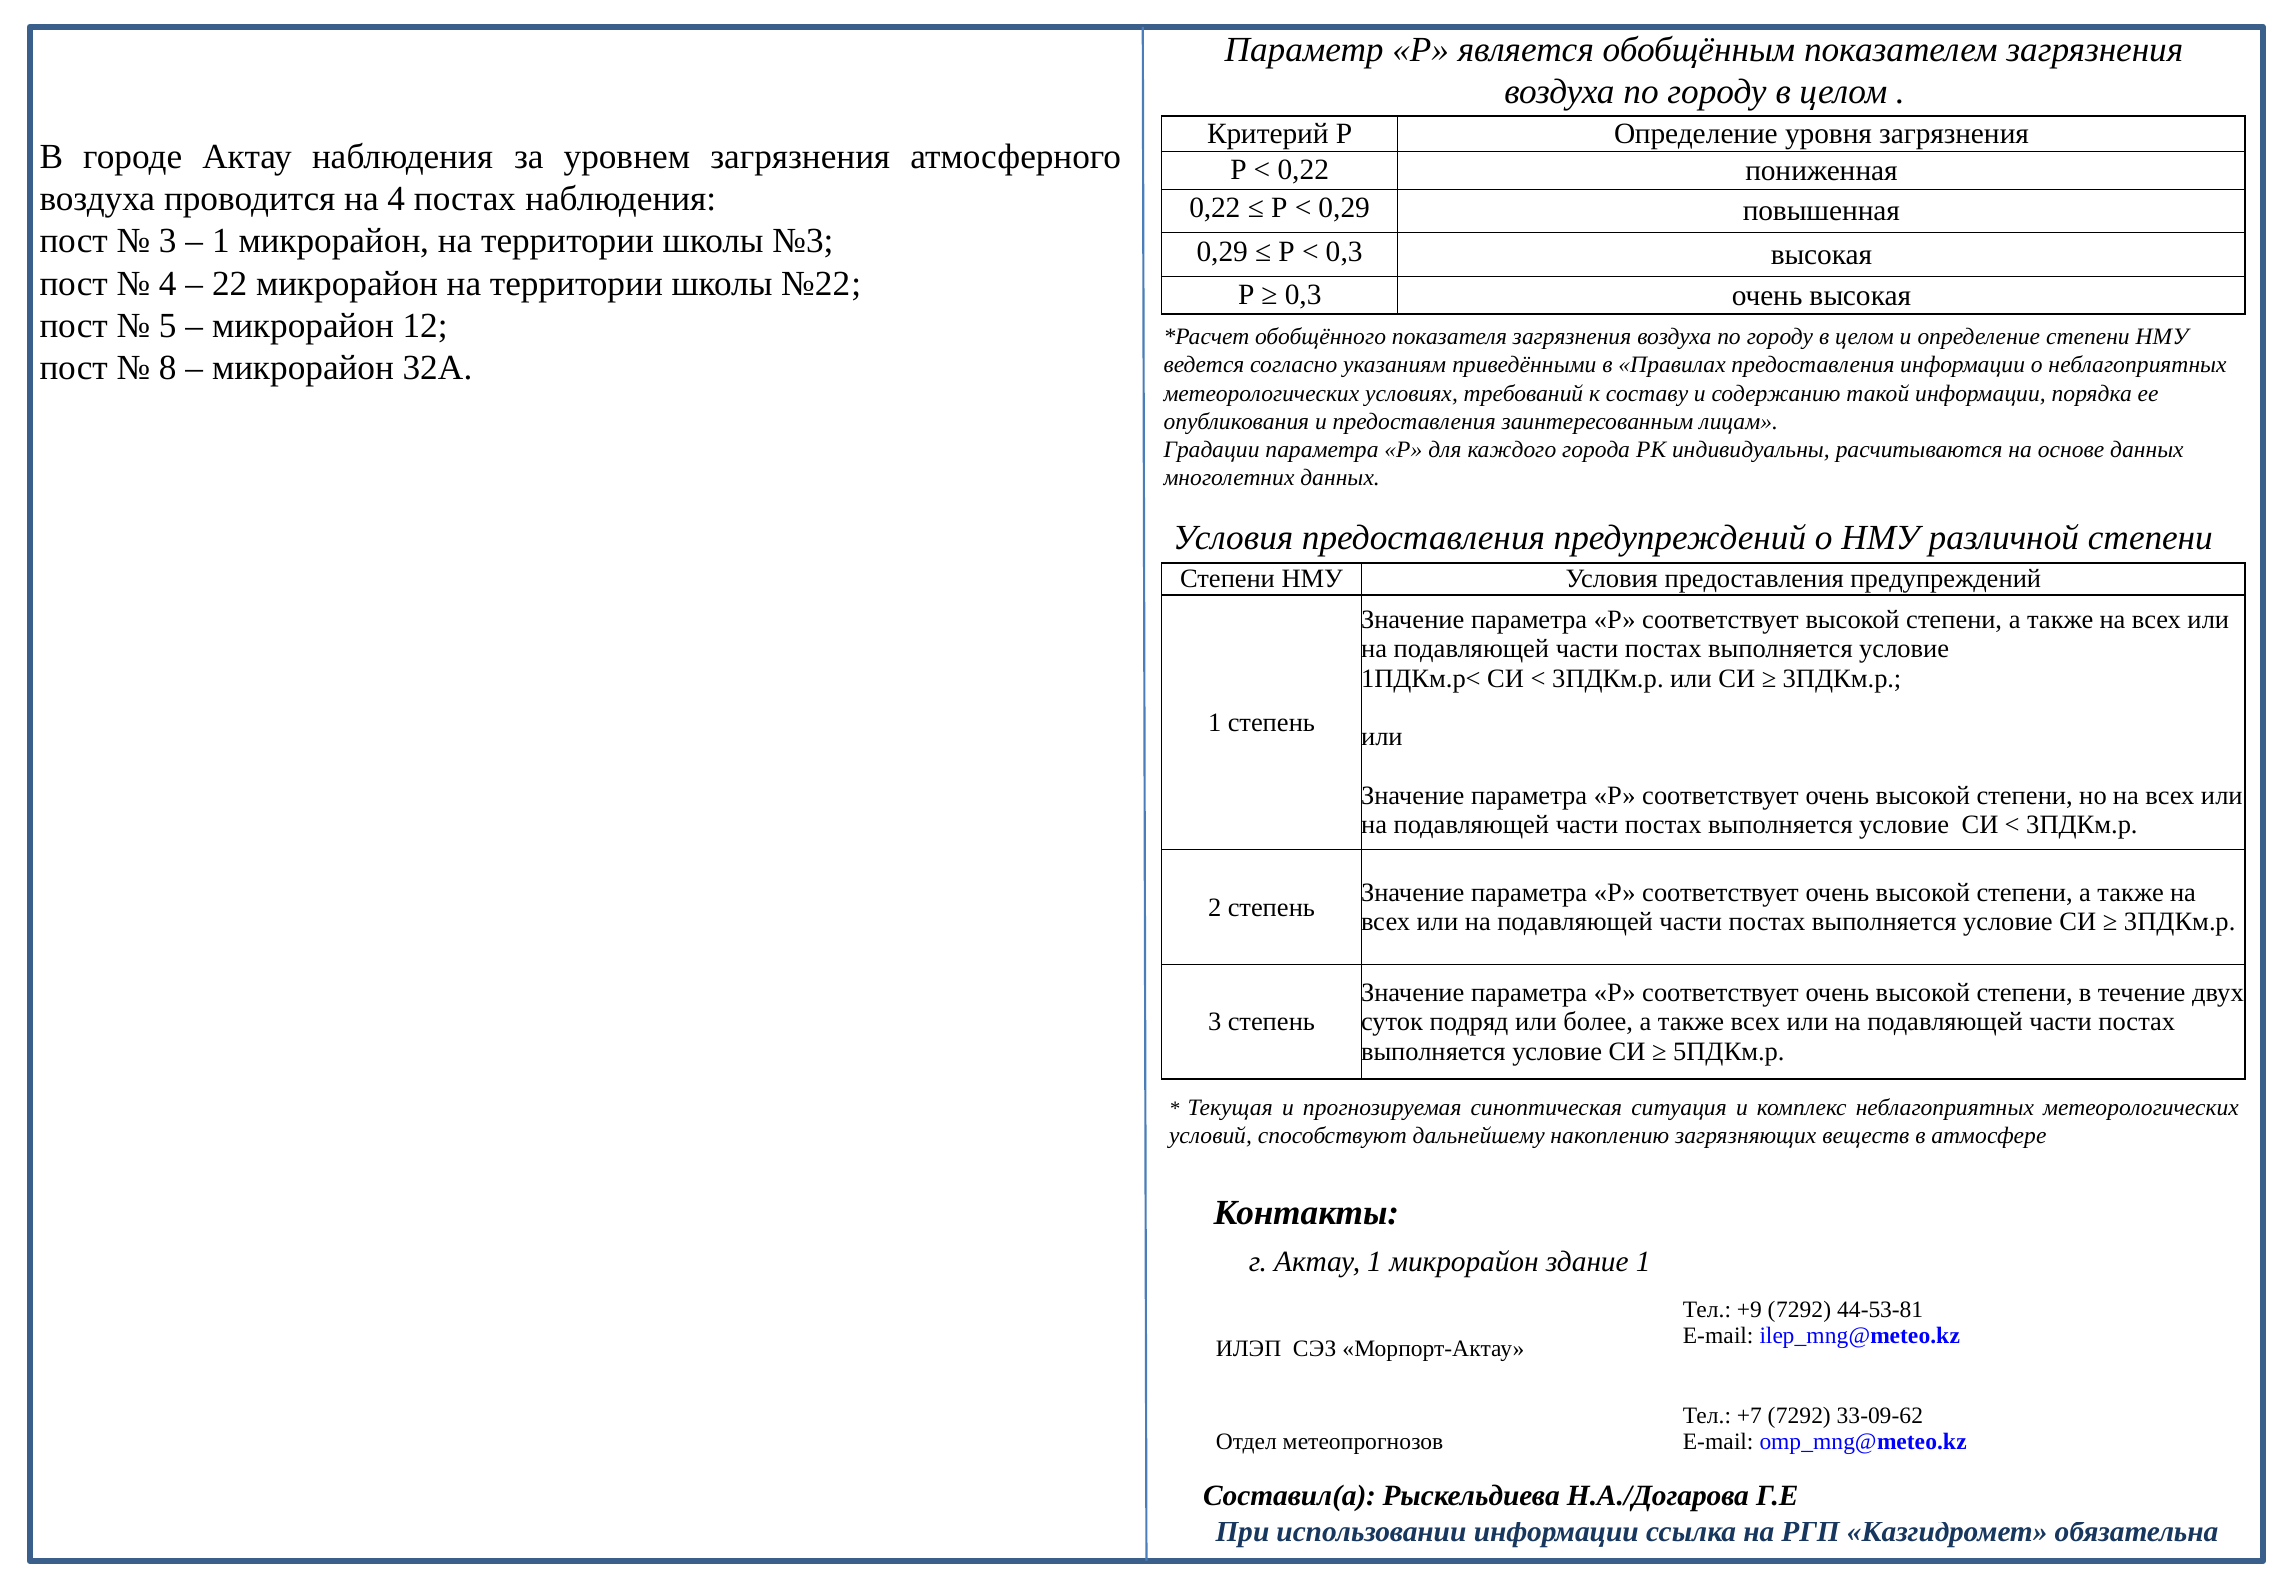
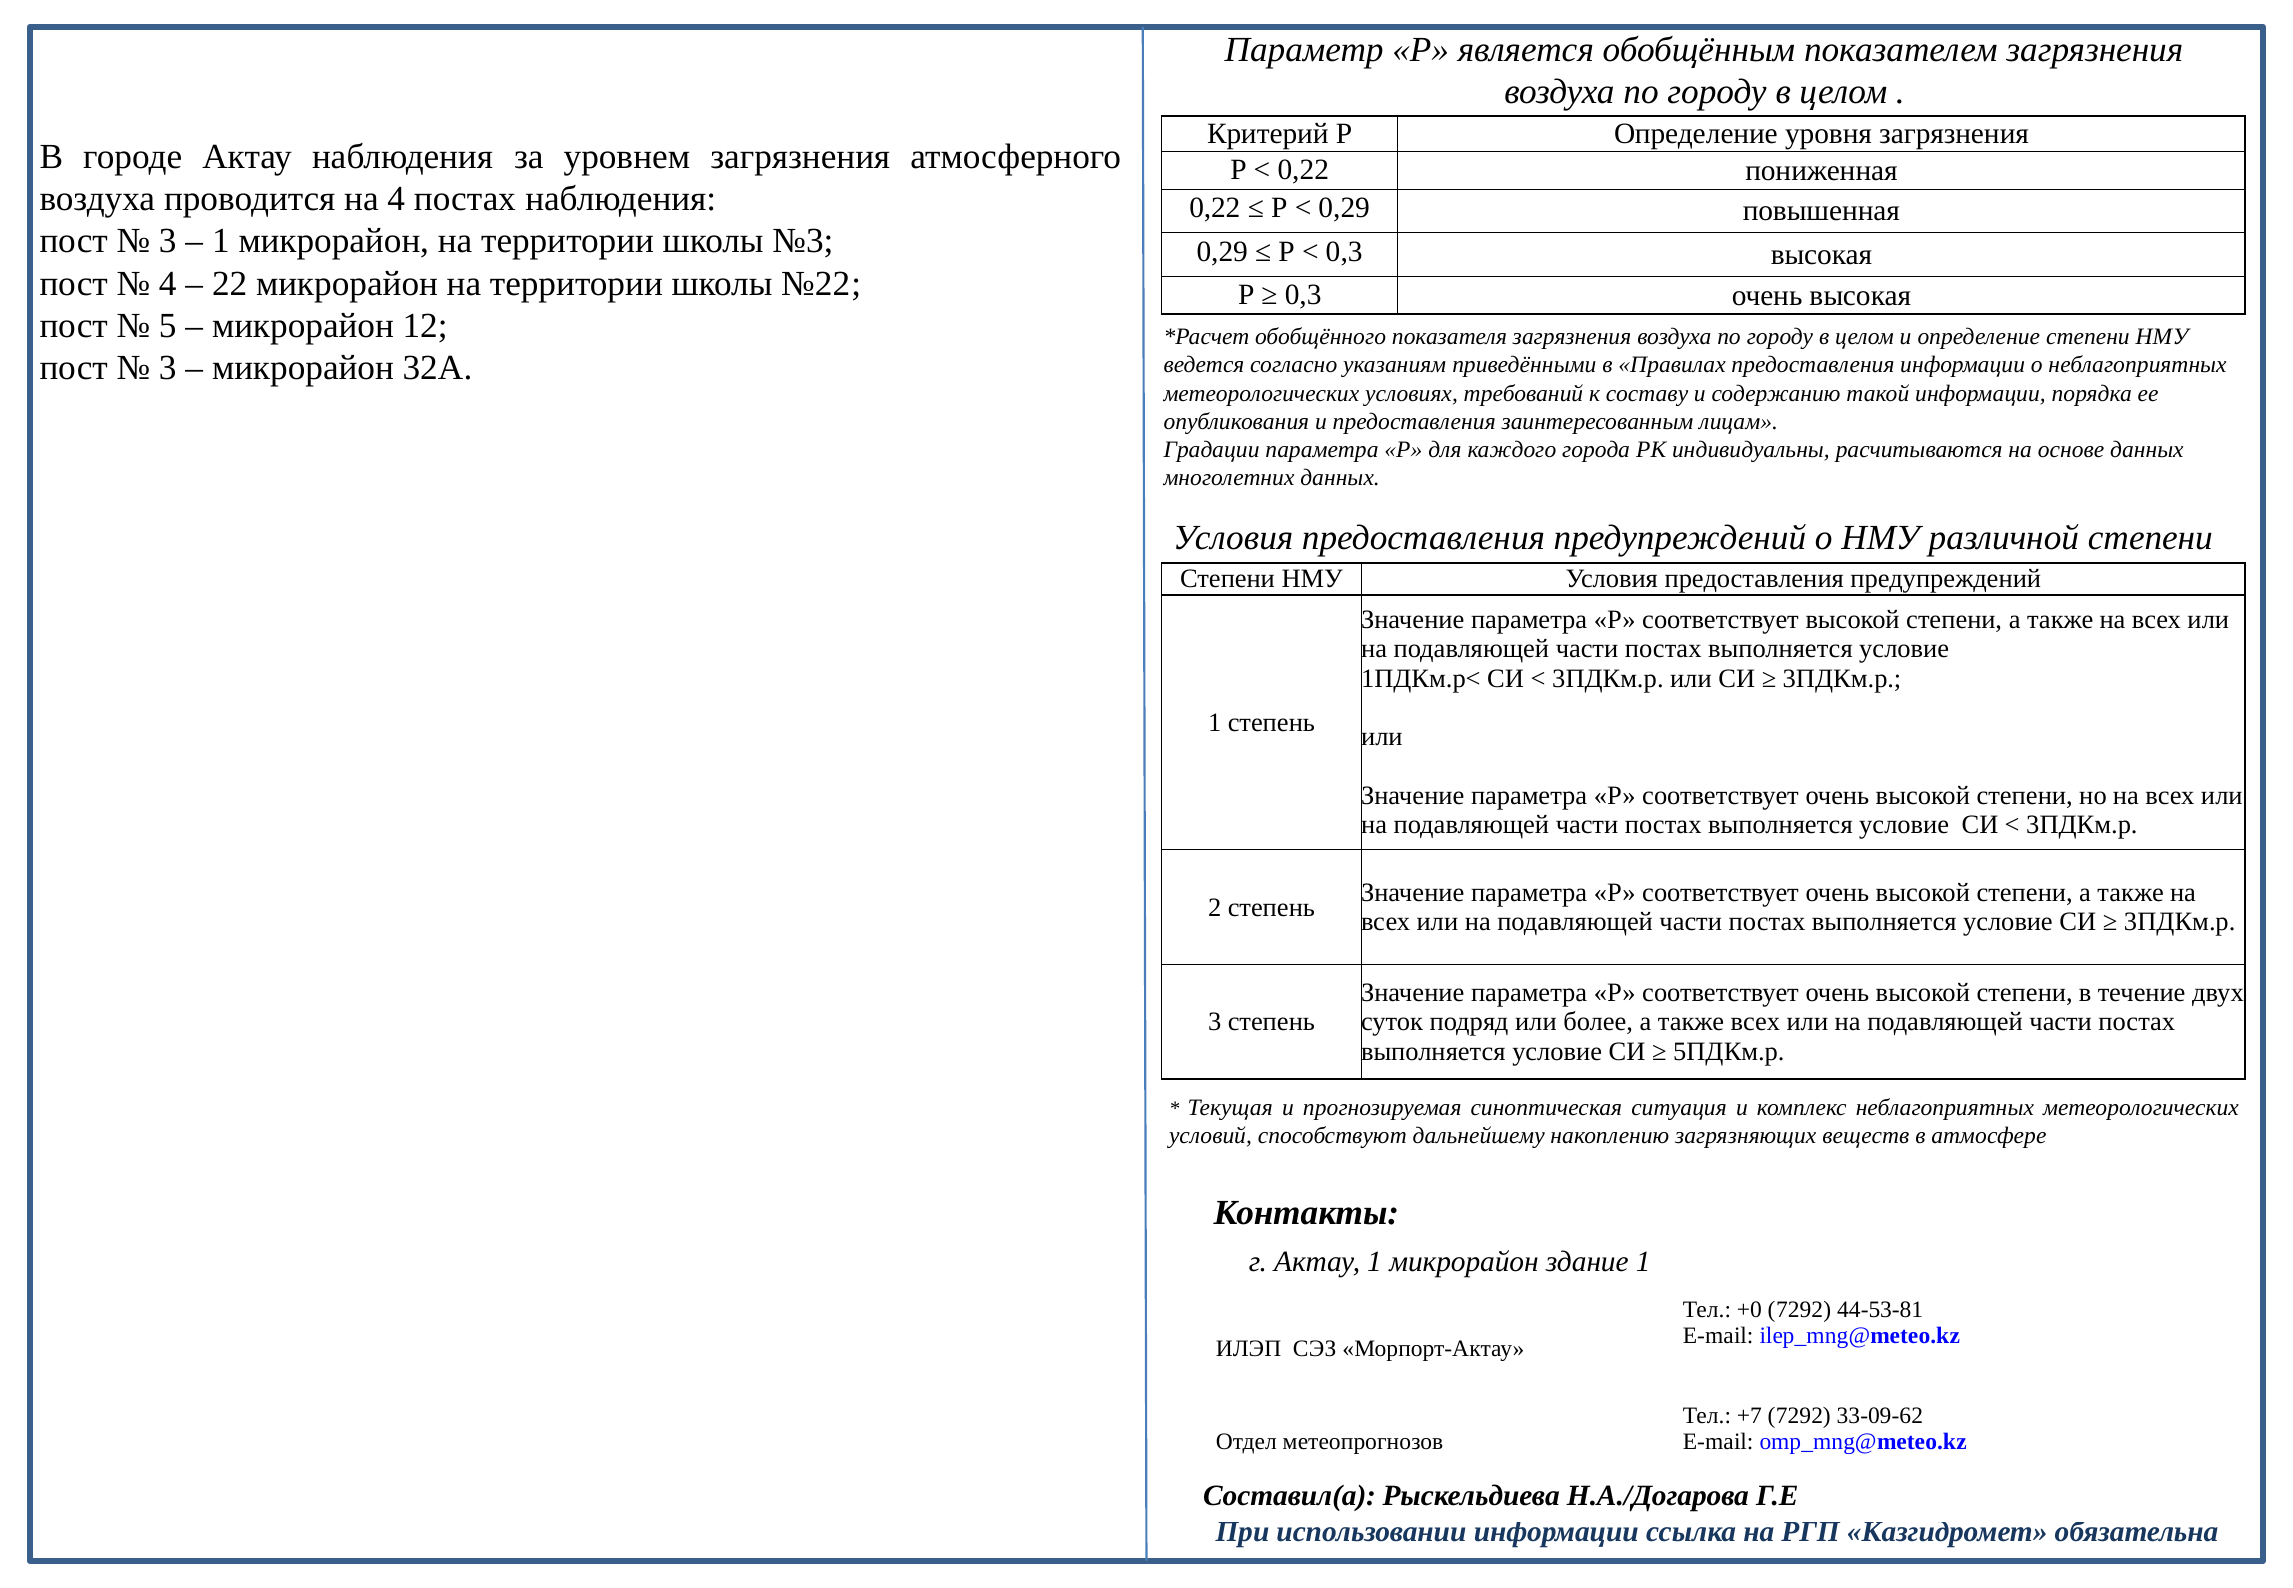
8 at (168, 368): 8 -> 3
+9: +9 -> +0
